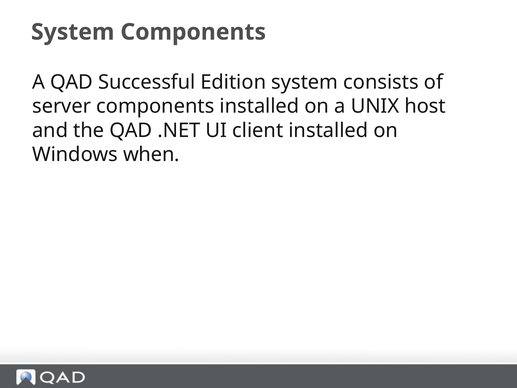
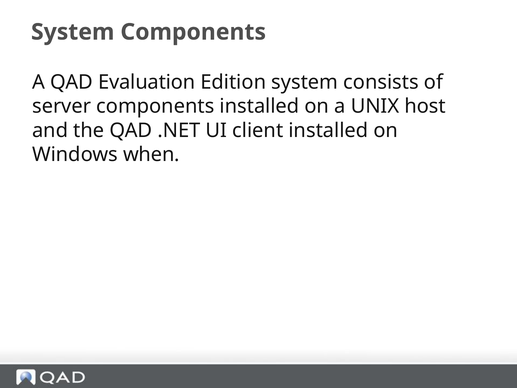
Successful: Successful -> Evaluation
